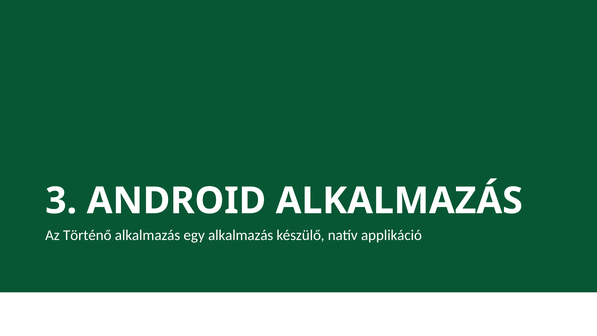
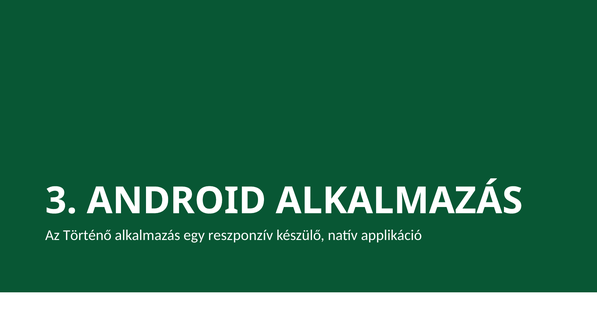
egy alkalmazás: alkalmazás -> reszponzív
